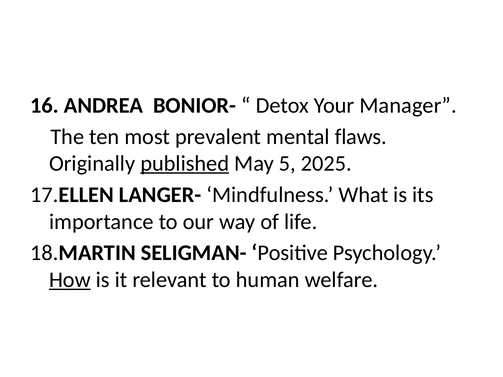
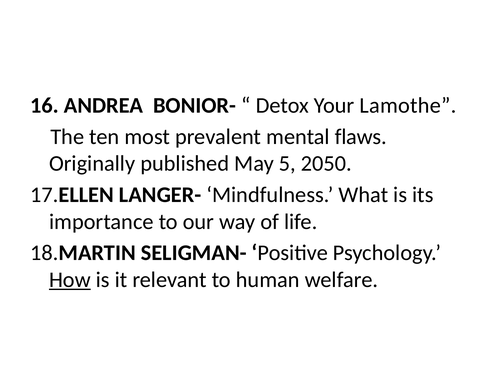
Manager: Manager -> Lamothe
published underline: present -> none
2025: 2025 -> 2050
